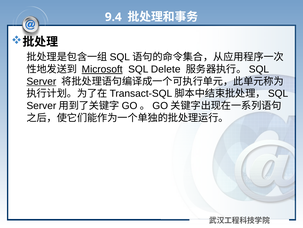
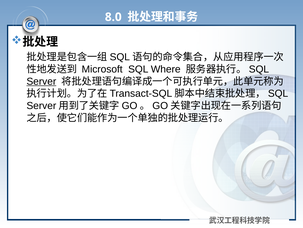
9.4: 9.4 -> 8.0
Microsoft underline: present -> none
Delete: Delete -> Where
